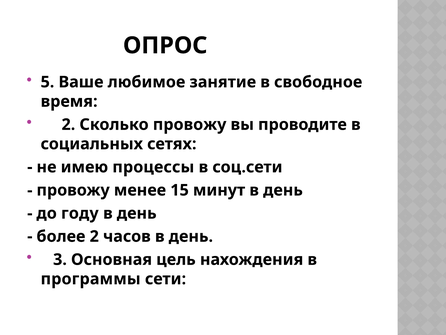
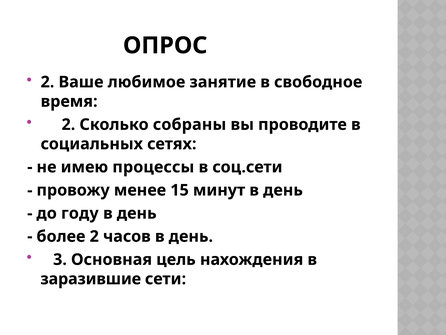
5 at (47, 82): 5 -> 2
Сколько провожу: провожу -> собраны
программы: программы -> заразившие
